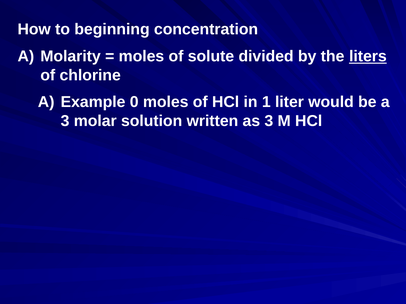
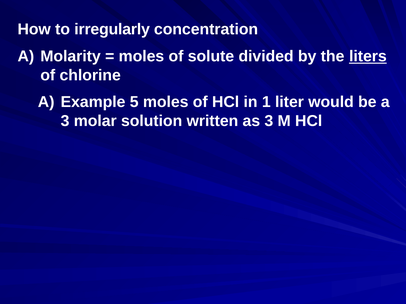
beginning: beginning -> irregularly
0: 0 -> 5
